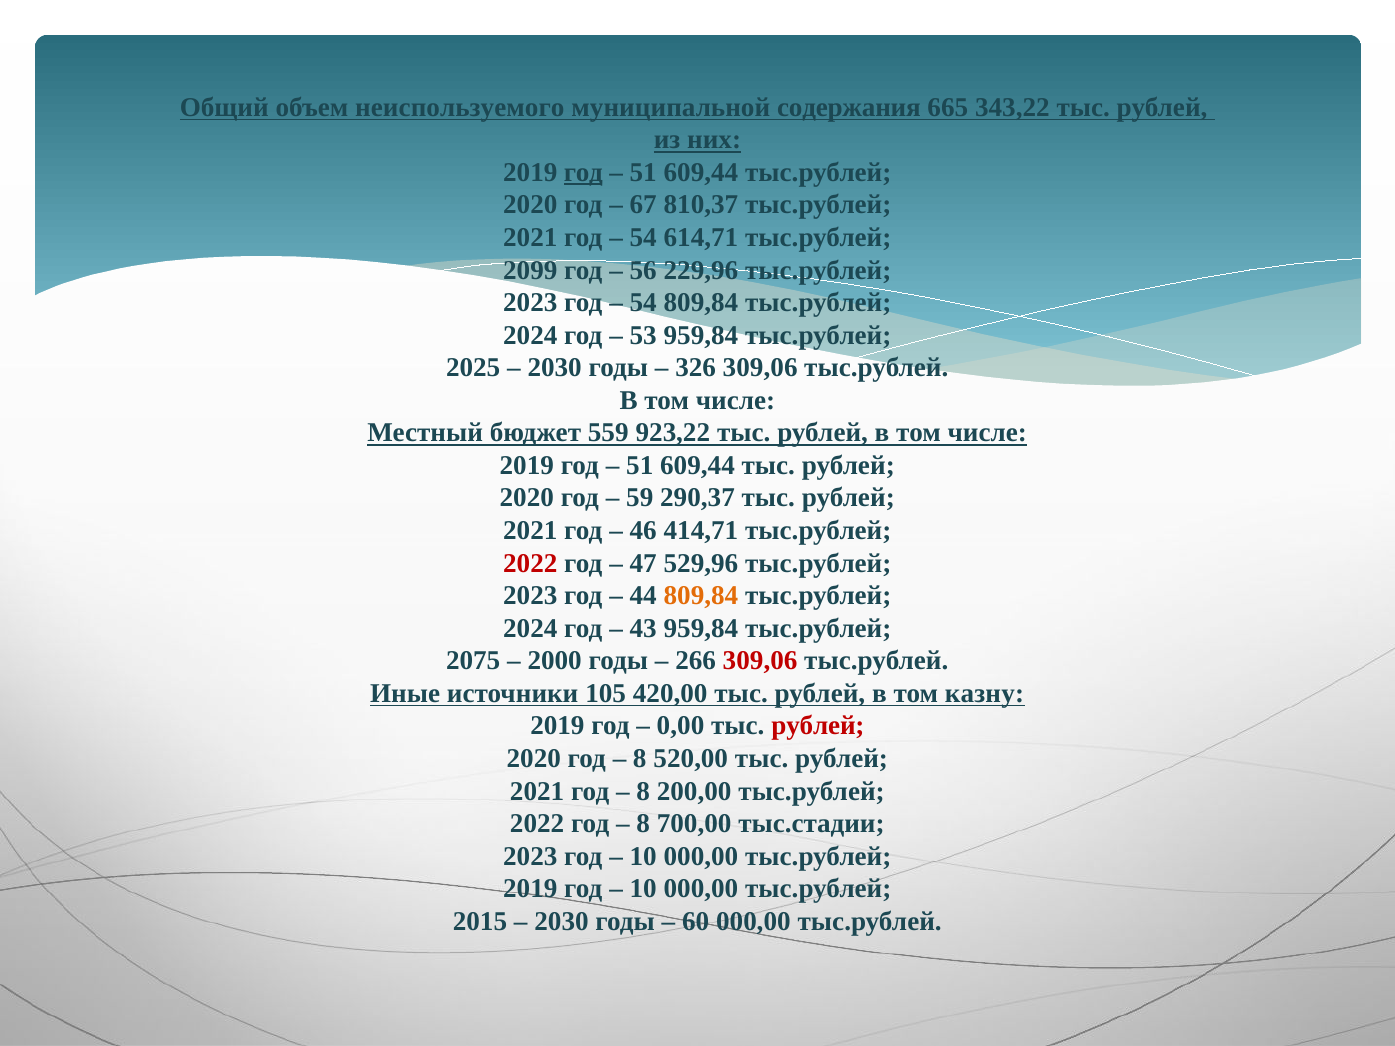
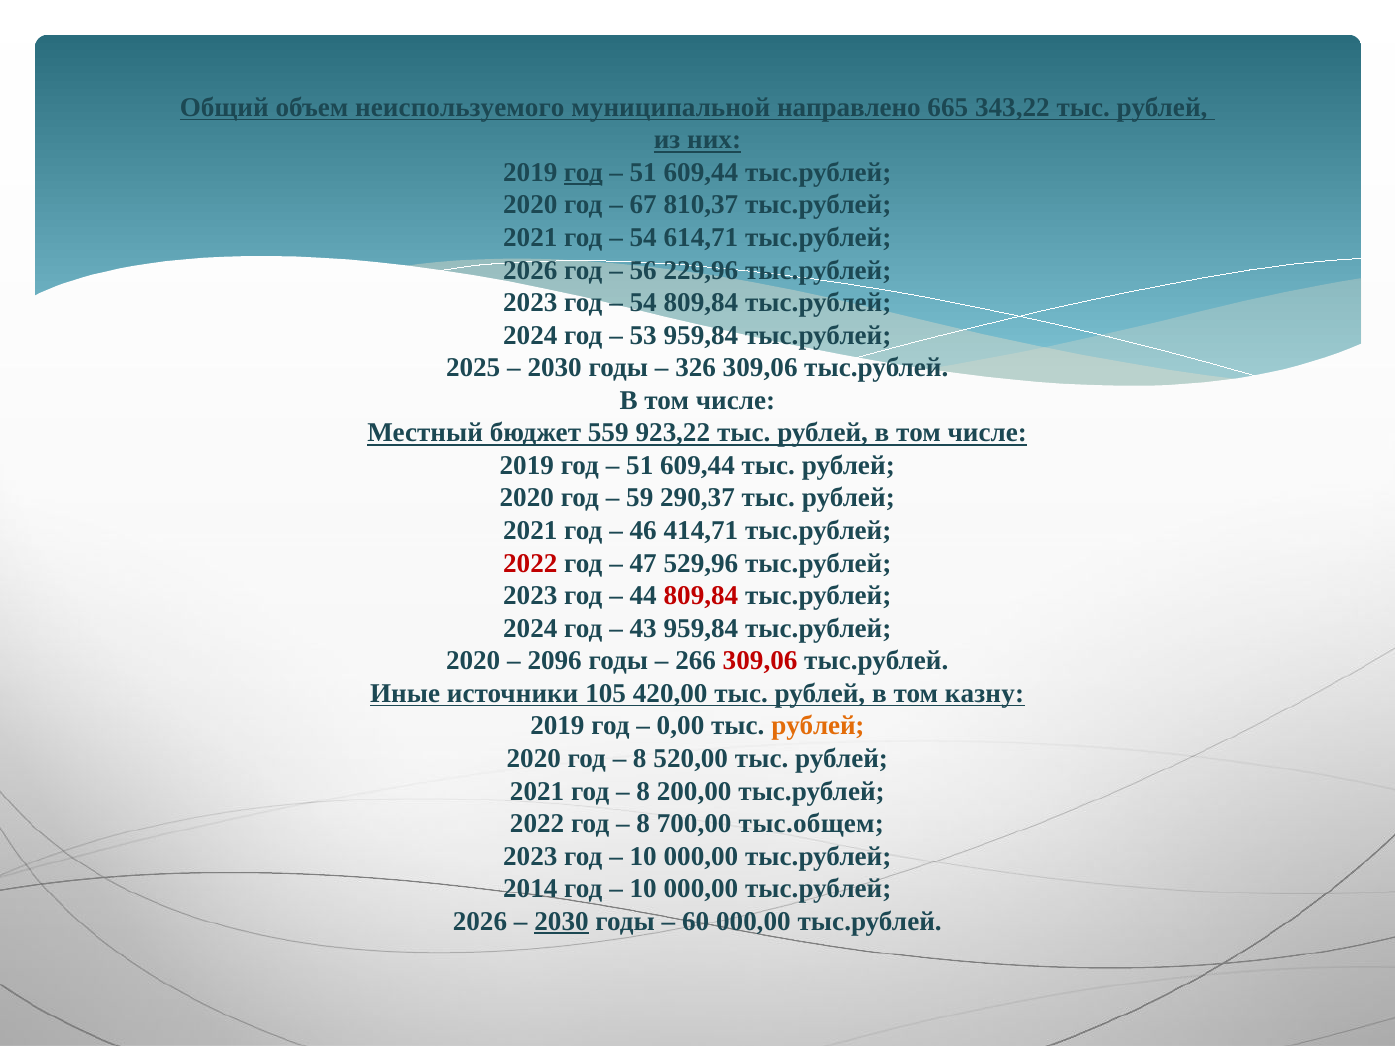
содержания: содержания -> направлено
2099 at (530, 270): 2099 -> 2026
809,84 at (701, 596) colour: orange -> red
2075 at (473, 661): 2075 -> 2020
2000: 2000 -> 2096
рублей at (818, 726) colour: red -> orange
тыс.стадии: тыс.стадии -> тыс.общем
2019 at (530, 889): 2019 -> 2014
2015 at (480, 922): 2015 -> 2026
2030 at (562, 922) underline: none -> present
